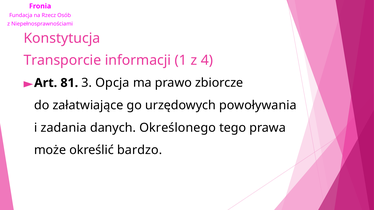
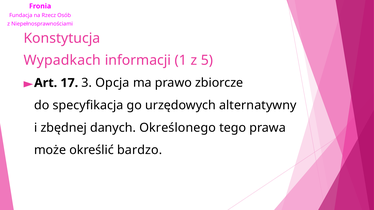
Transporcie: Transporcie -> Wypadkach
4: 4 -> 5
81: 81 -> 17
załatwiające: załatwiające -> specyfikacja
powoływania: powoływania -> alternatywny
zadania: zadania -> zbędnej
